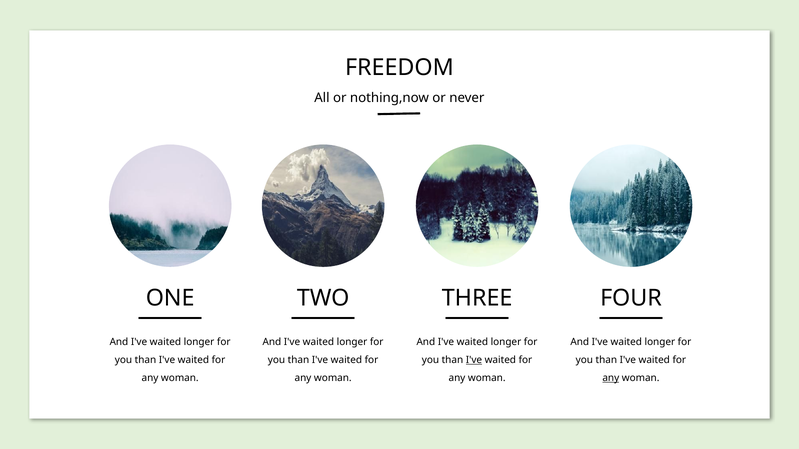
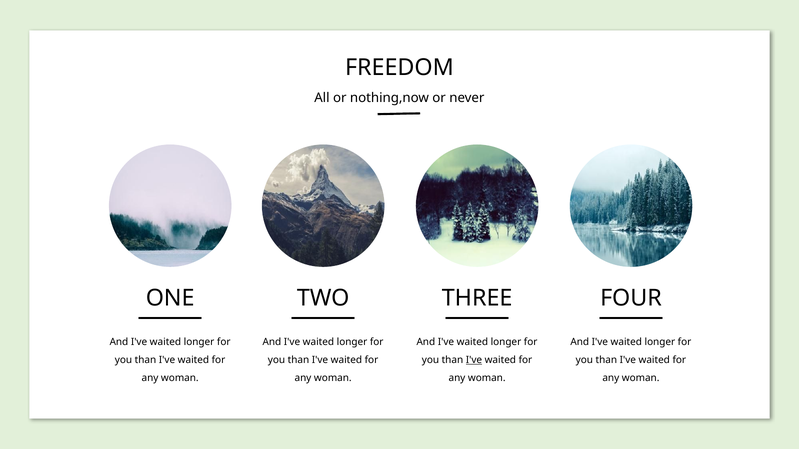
any at (611, 378) underline: present -> none
